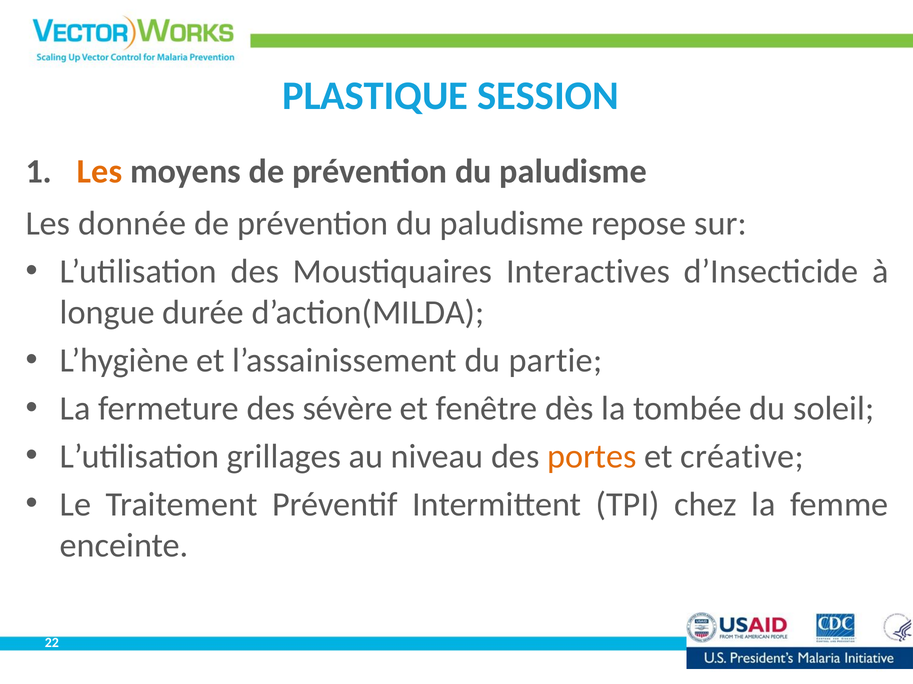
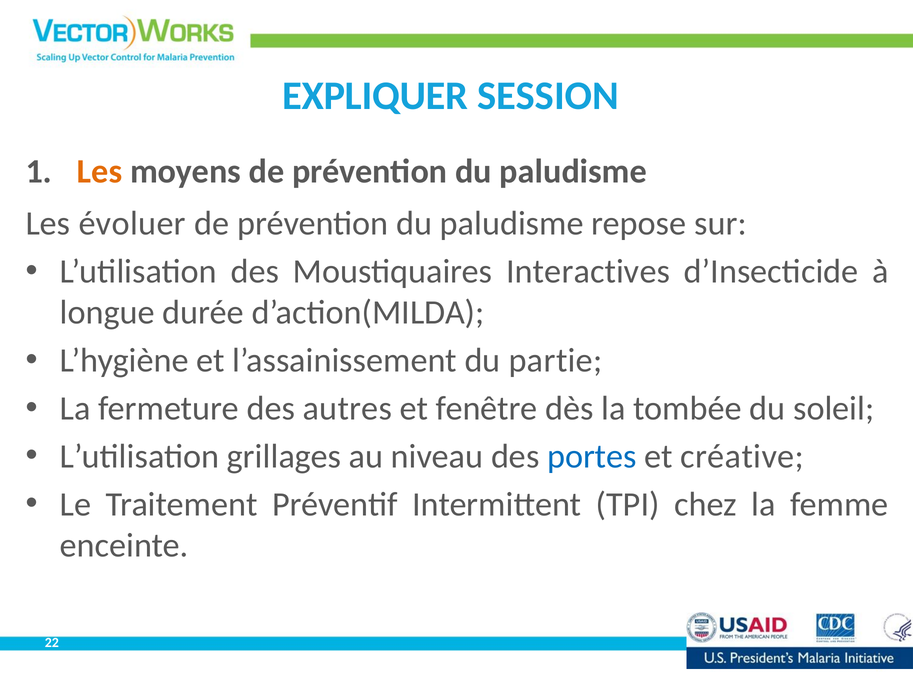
PLASTIQUE: PLASTIQUE -> EXPLIQUER
donnée: donnée -> évoluer
sévère: sévère -> autres
portes colour: orange -> blue
